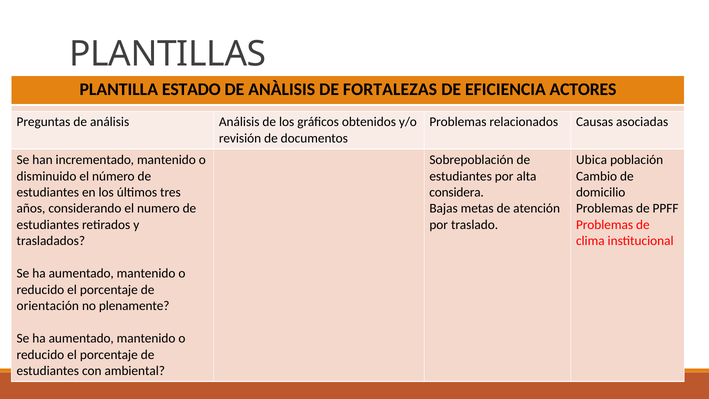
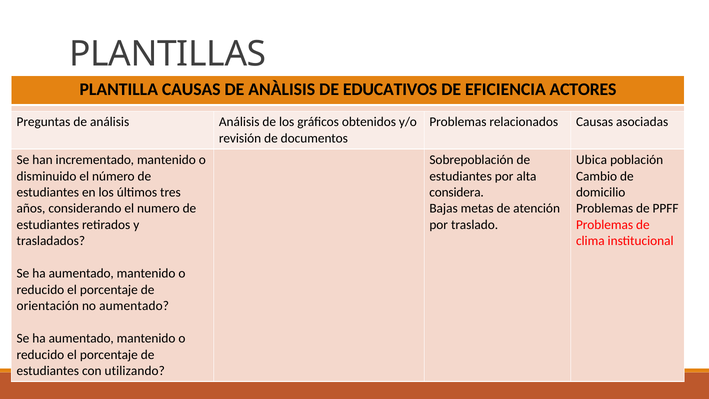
PLANTILLA ESTADO: ESTADO -> CAUSAS
FORTALEZAS: FORTALEZAS -> EDUCATIVOS
no plenamente: plenamente -> aumentado
ambiental: ambiental -> utilizando
